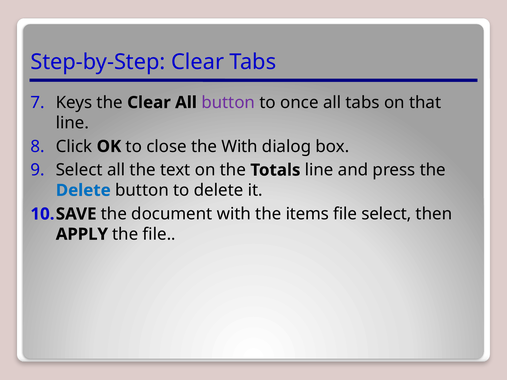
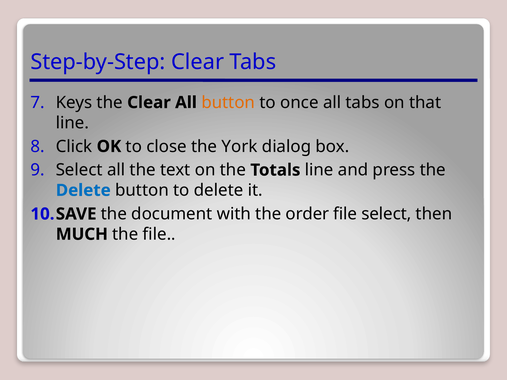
button at (228, 103) colour: purple -> orange
the With: With -> York
items: items -> order
APPLY: APPLY -> MUCH
